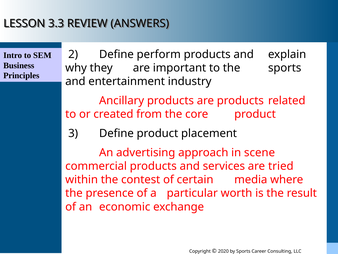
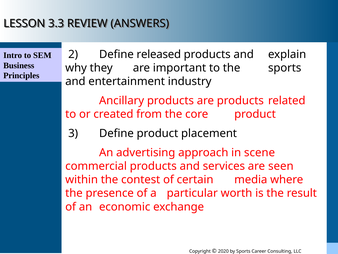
perform: perform -> released
tried: tried -> seen
